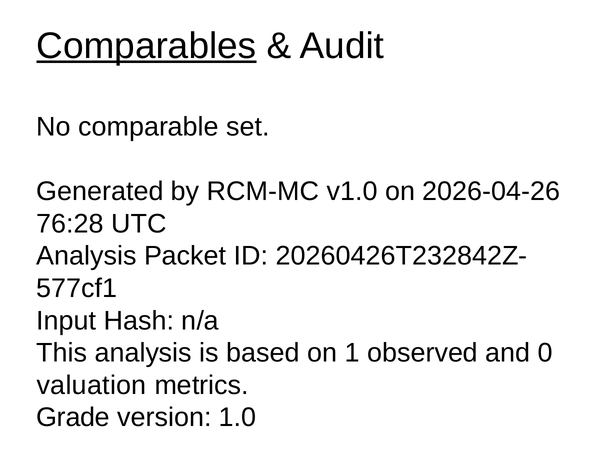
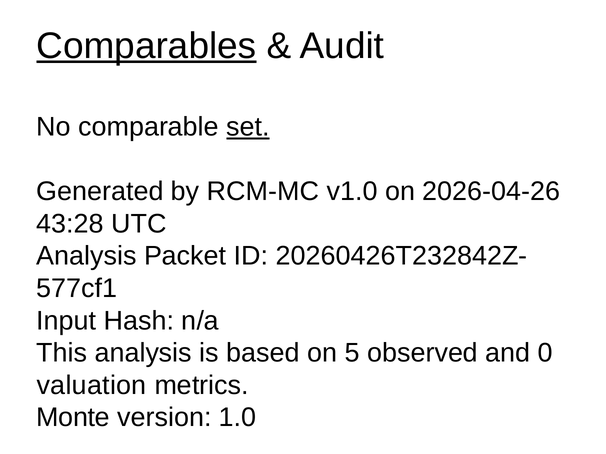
set underline: none -> present
76:28: 76:28 -> 43:28
1: 1 -> 5
Grade: Grade -> Monte
